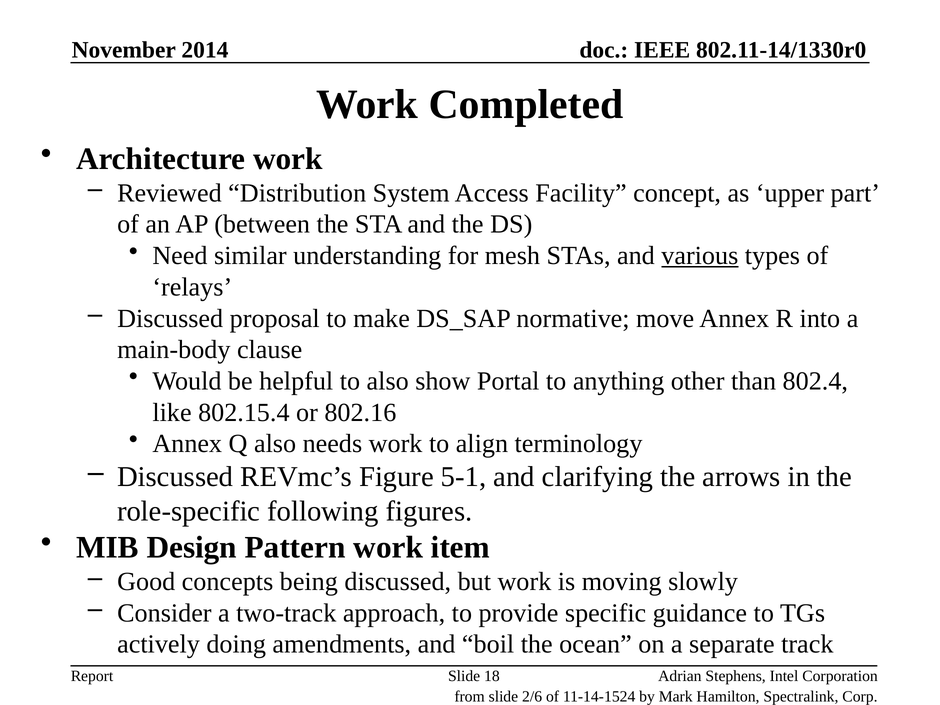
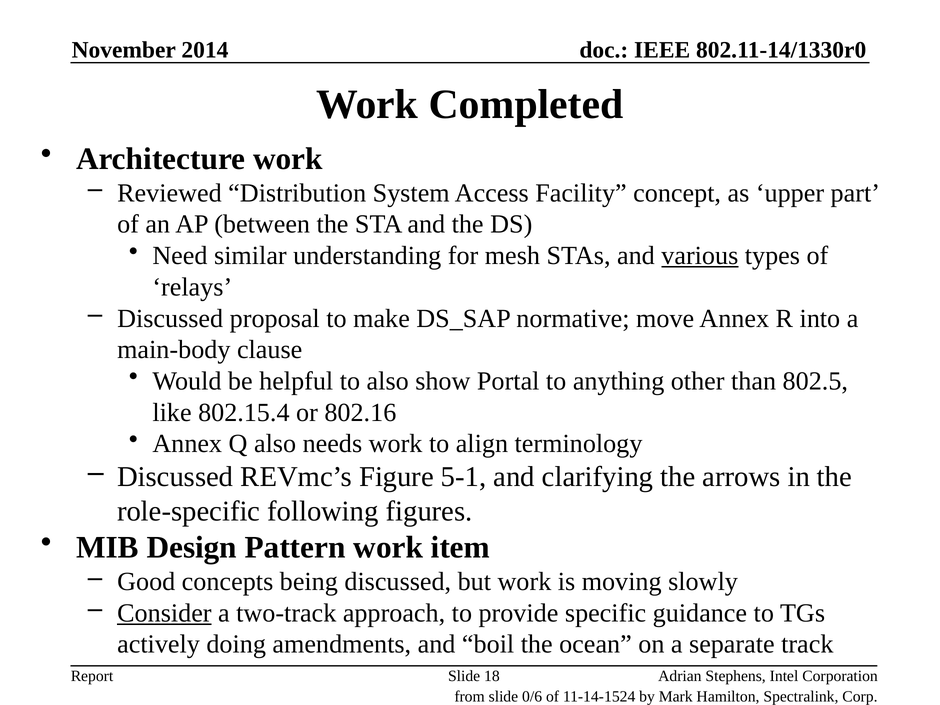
802.4: 802.4 -> 802.5
Consider underline: none -> present
2/6: 2/6 -> 0/6
